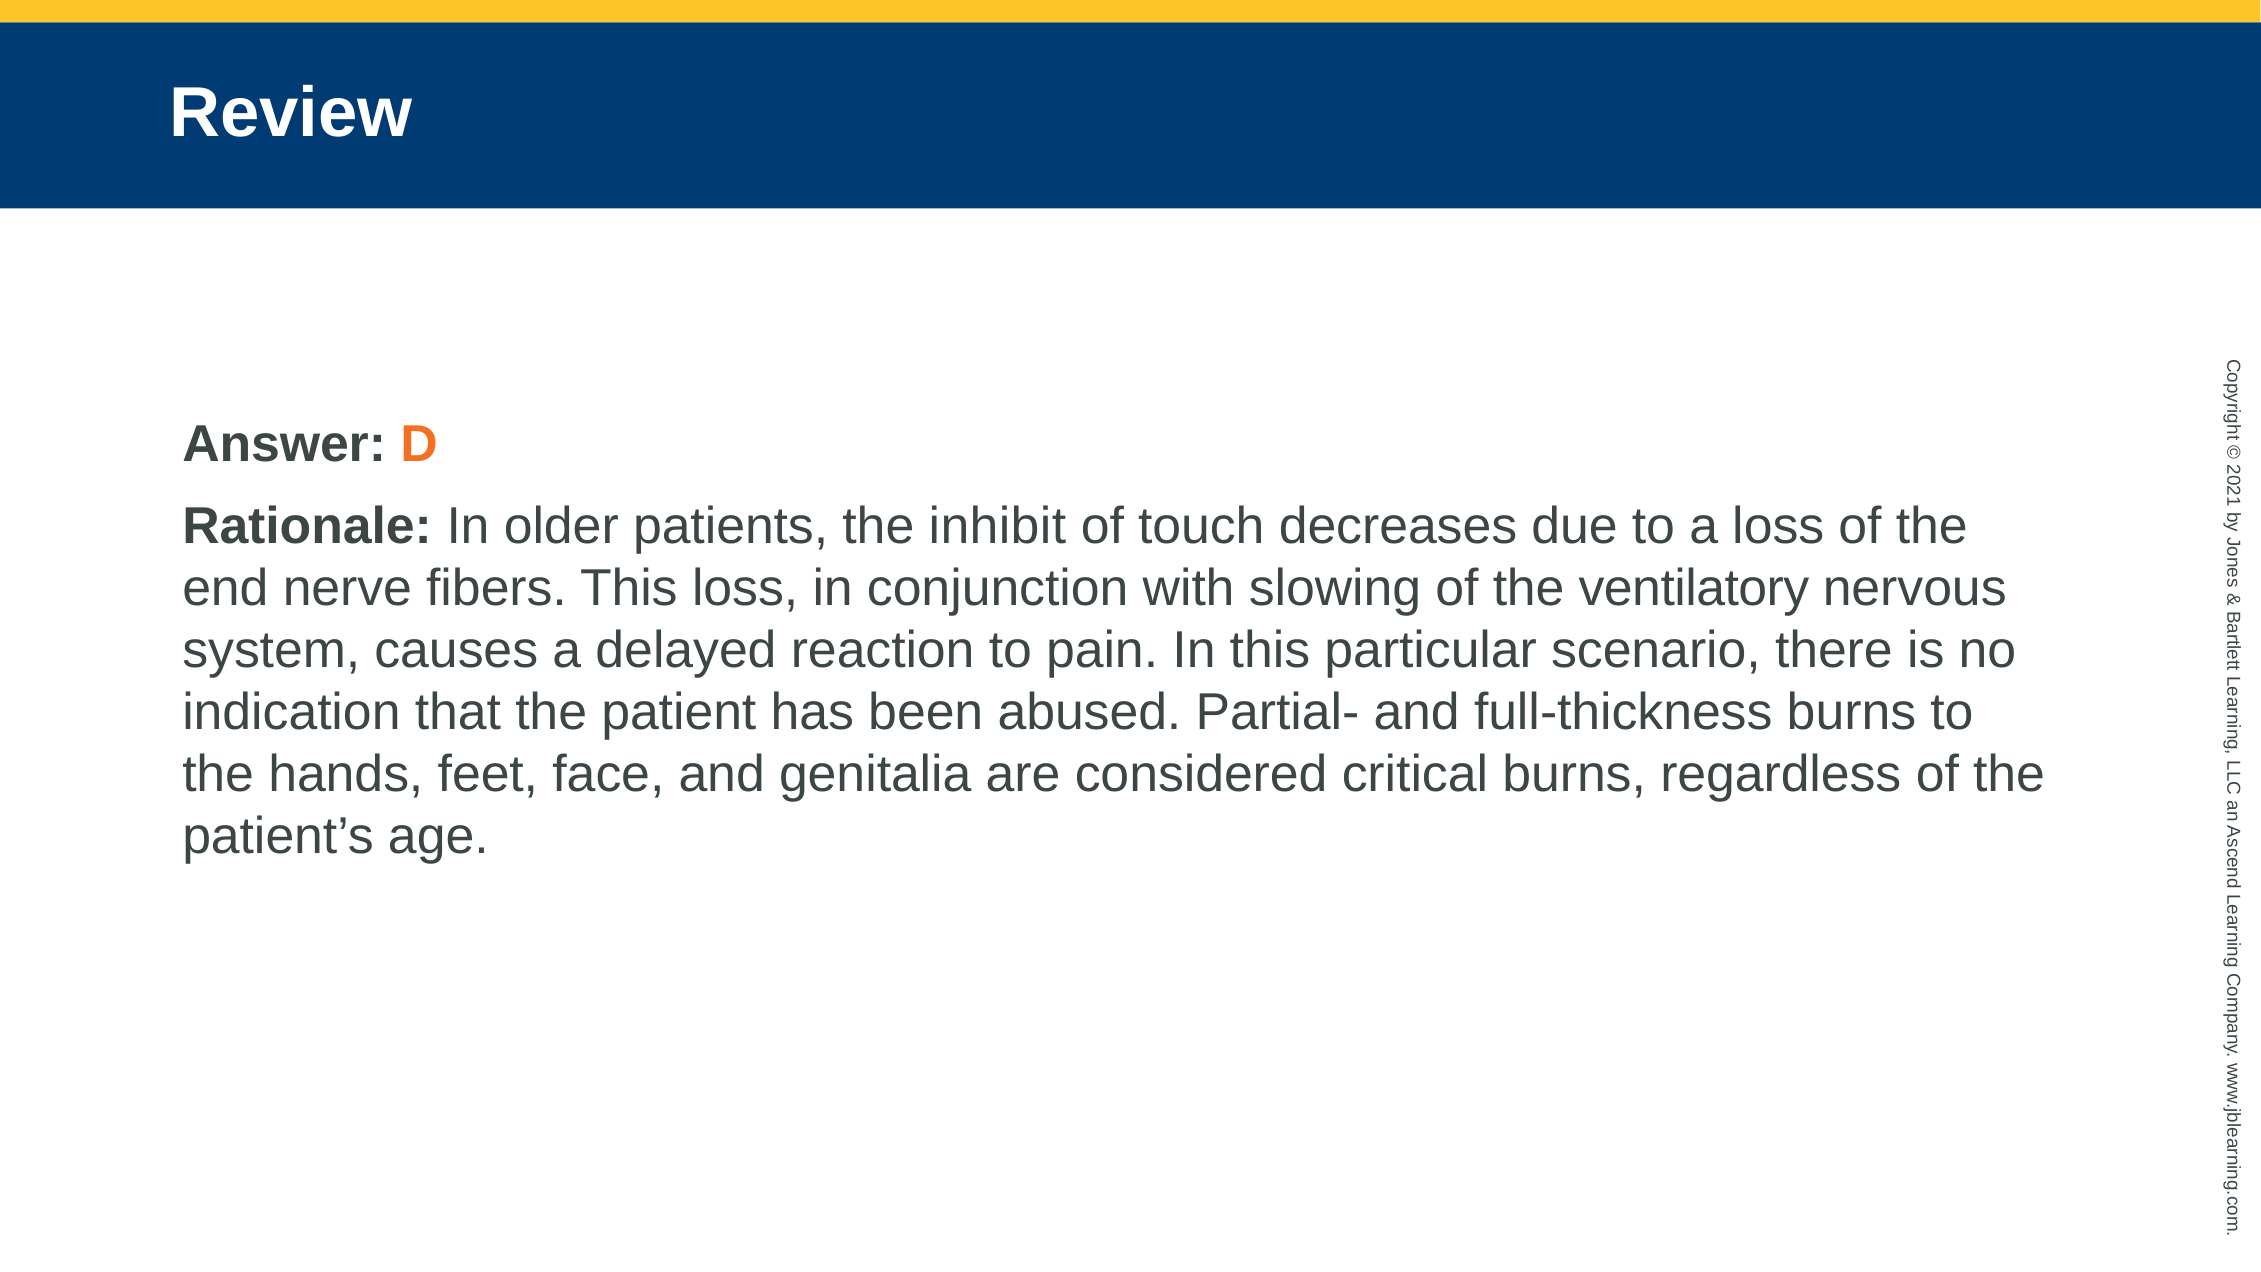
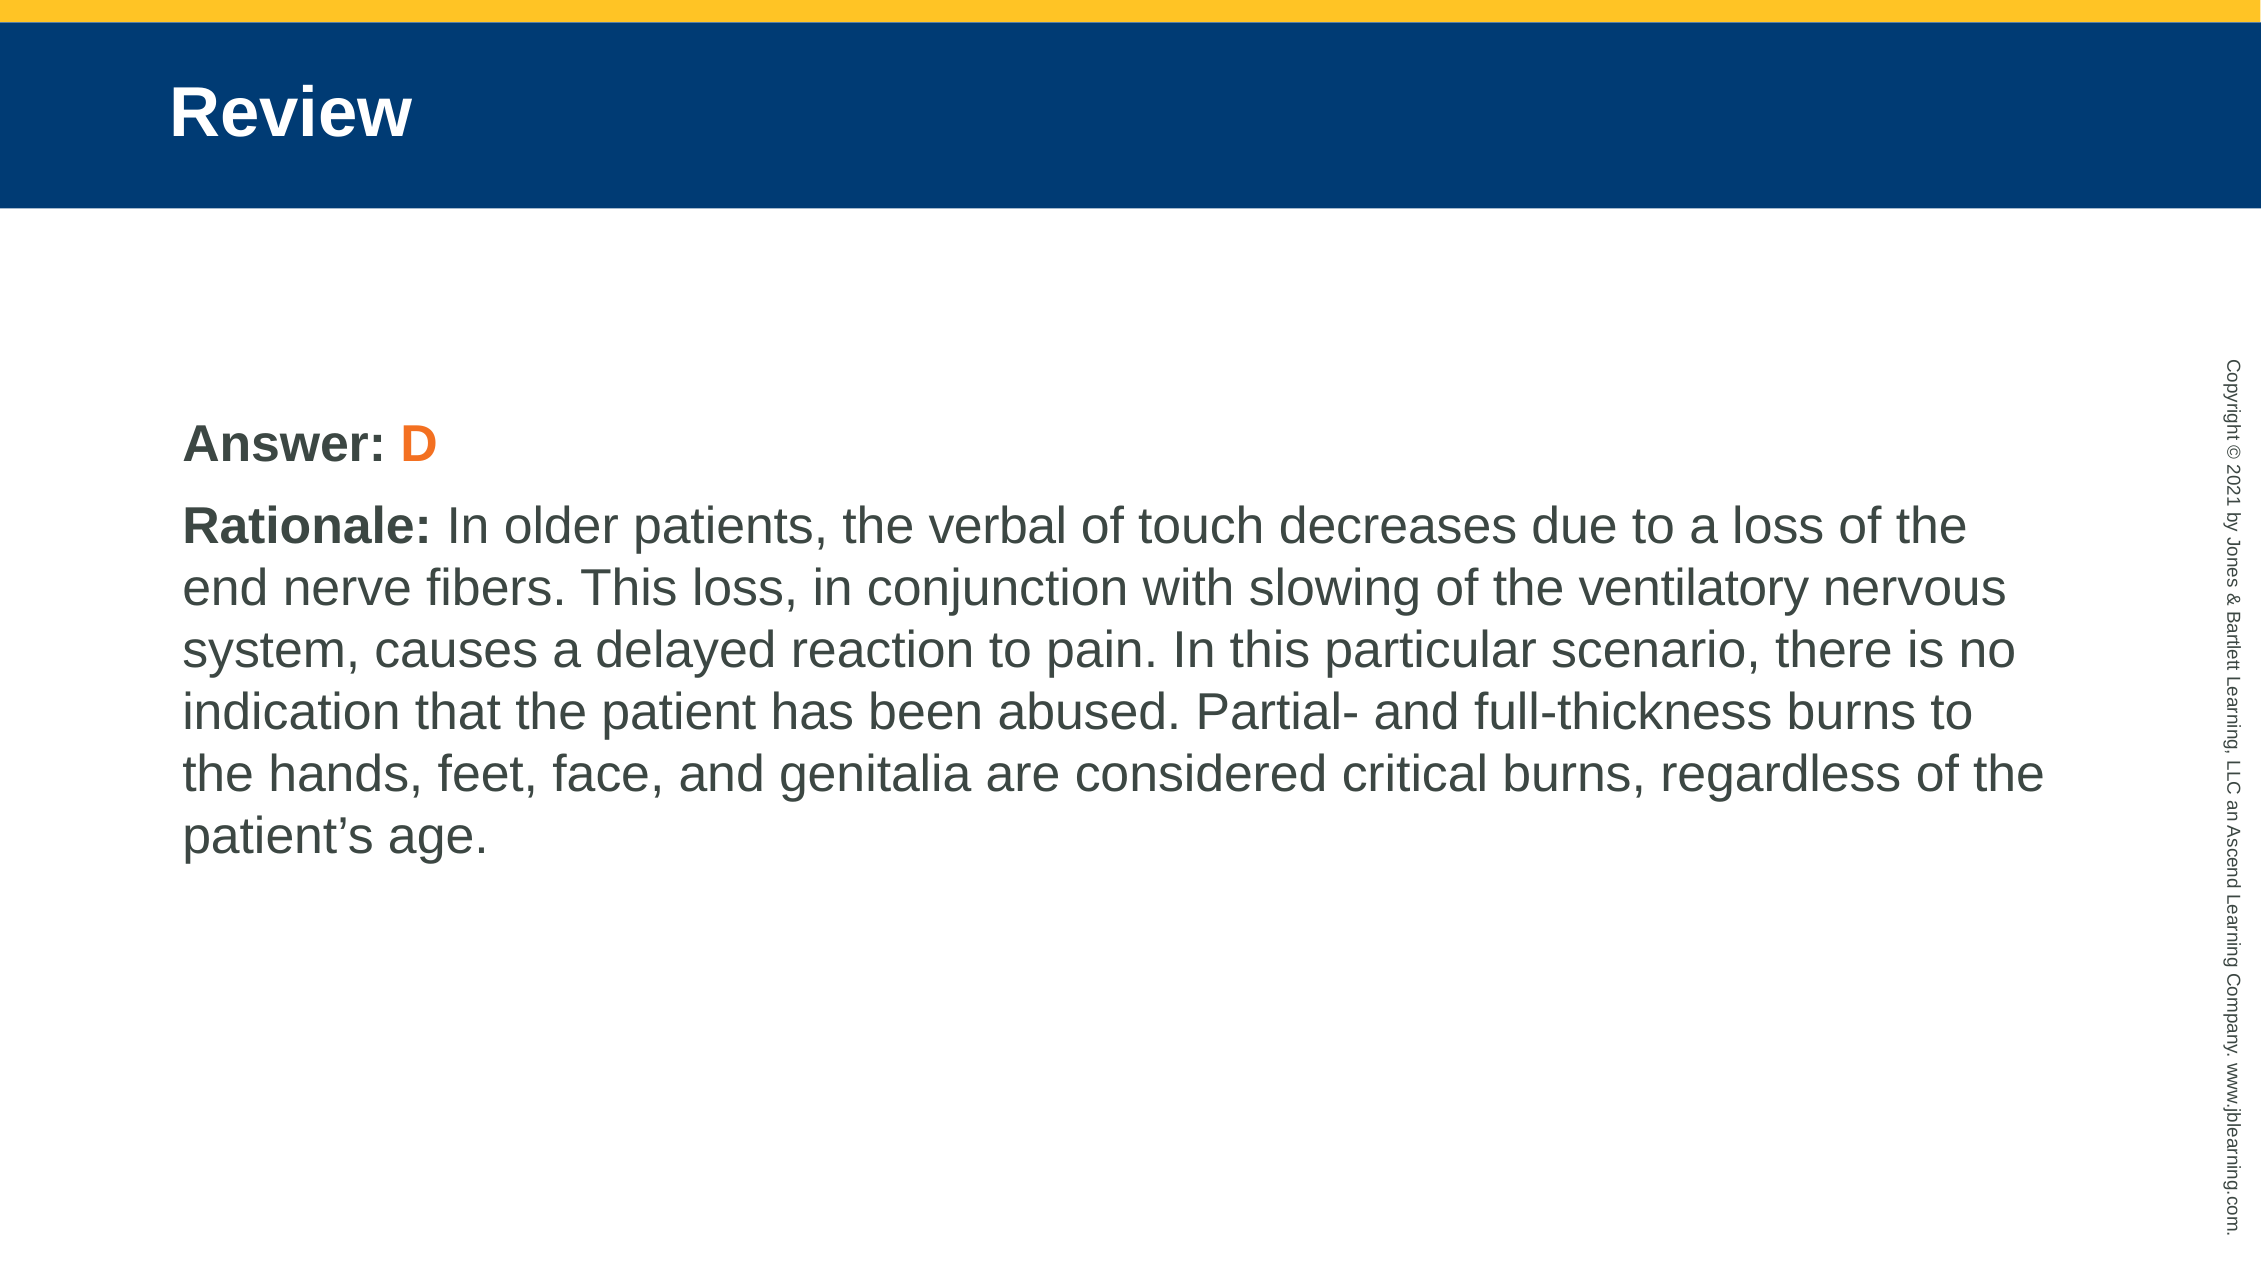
inhibit: inhibit -> verbal
